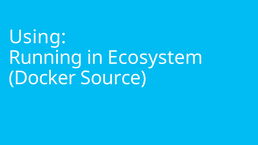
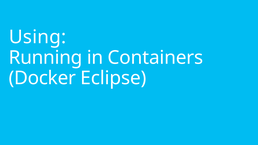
Ecosystem: Ecosystem -> Containers
Source: Source -> Eclipse
